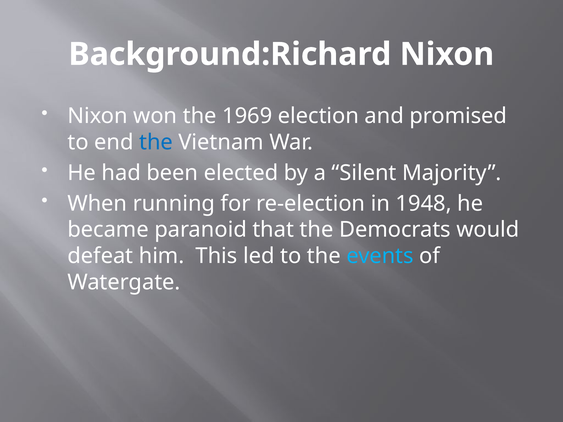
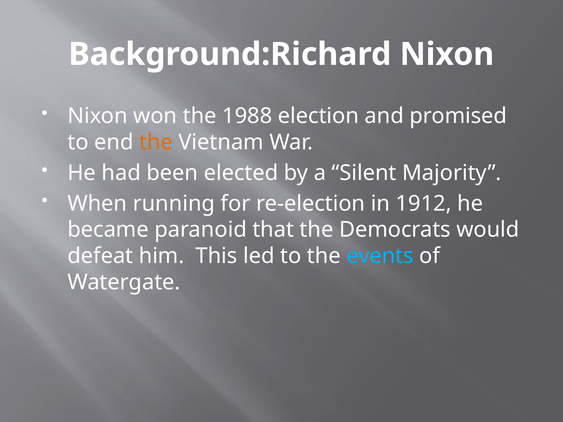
1969: 1969 -> 1988
the at (156, 142) colour: blue -> orange
1948: 1948 -> 1912
